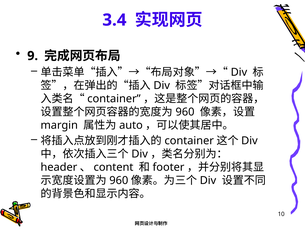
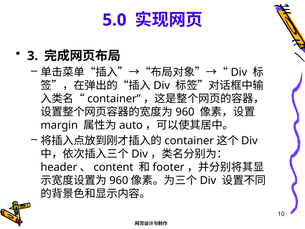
3.4: 3.4 -> 5.0
9: 9 -> 3
